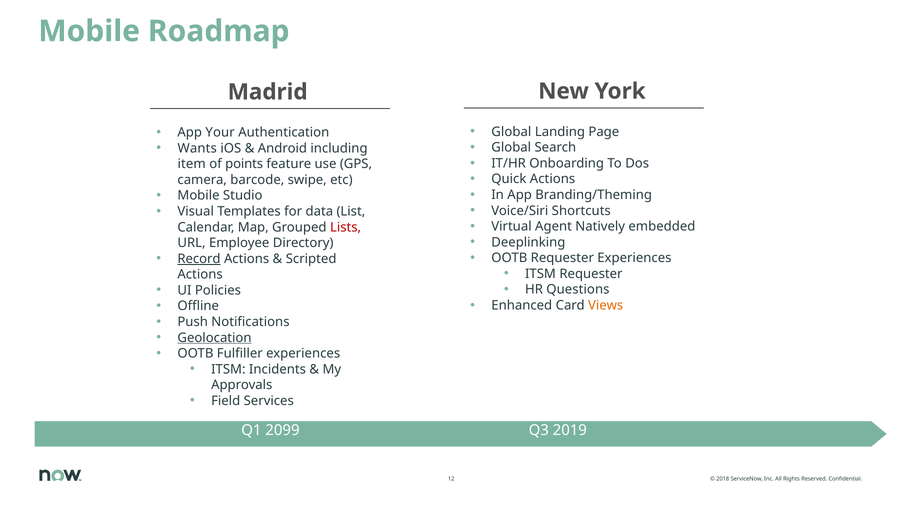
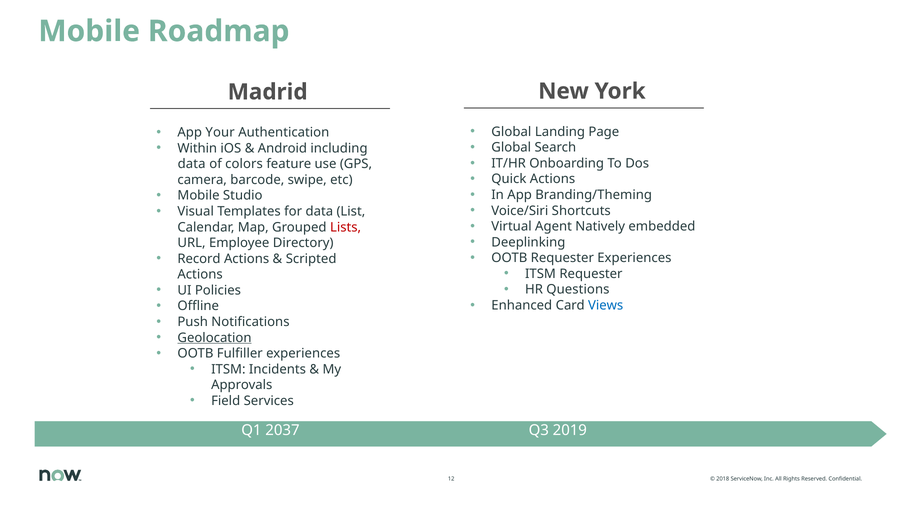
Wants: Wants -> Within
item at (192, 164): item -> data
points: points -> colors
Record underline: present -> none
Views colour: orange -> blue
2099: 2099 -> 2037
